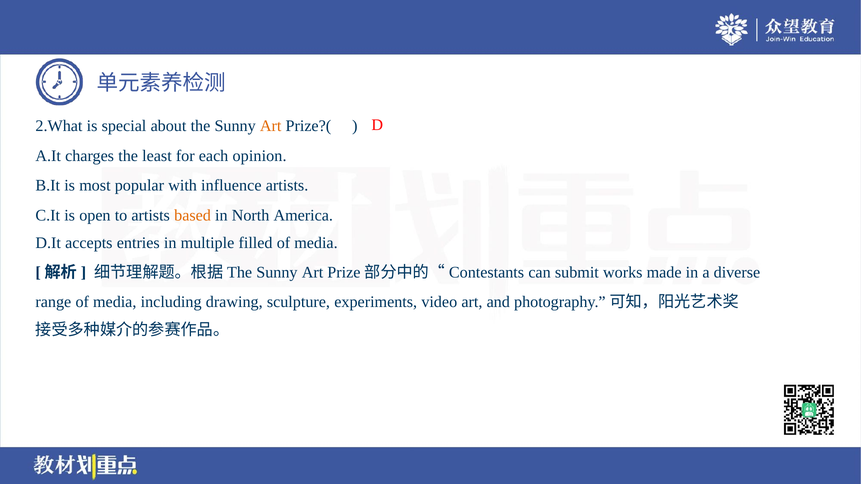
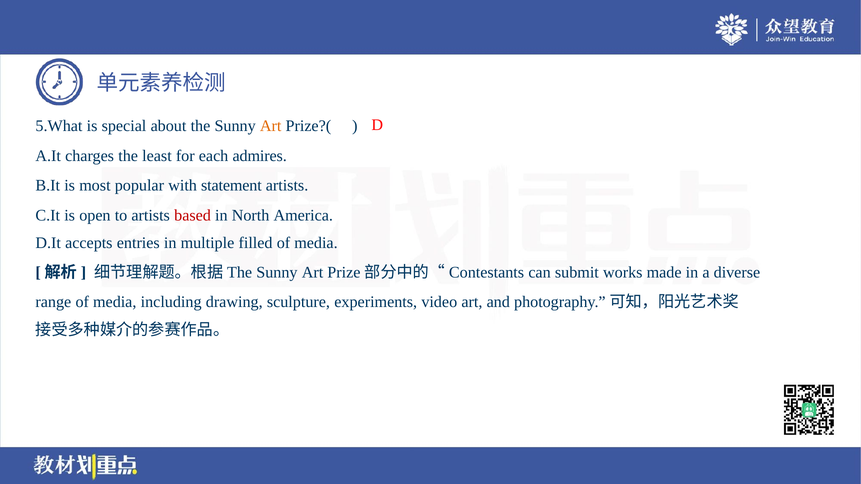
2.What: 2.What -> 5.What
opinion: opinion -> admires
influence: influence -> statement
based colour: orange -> red
